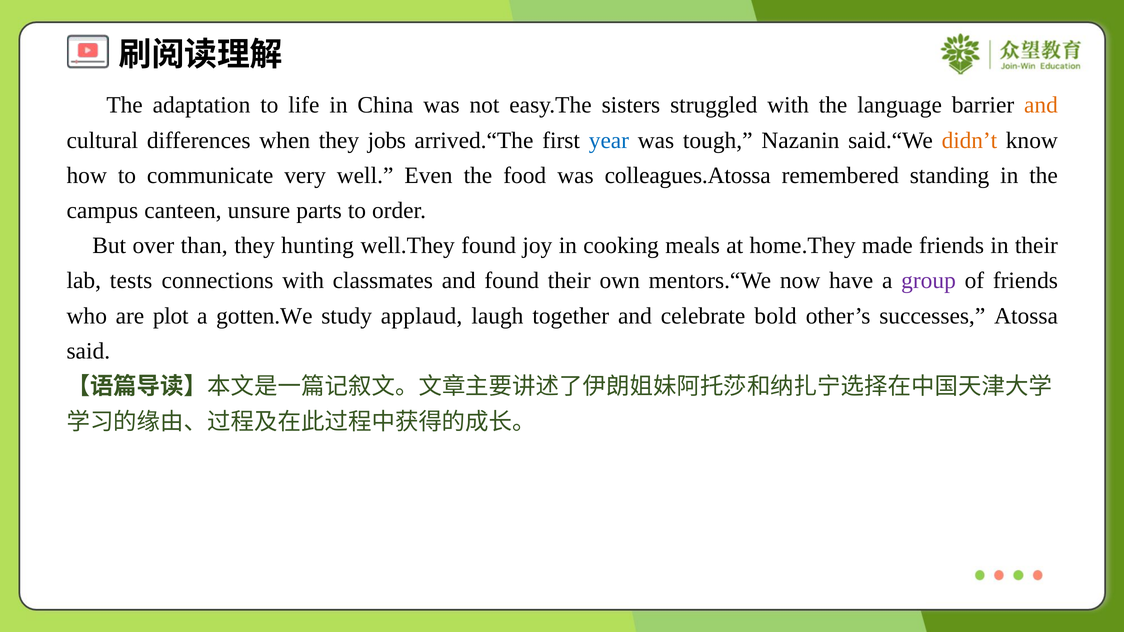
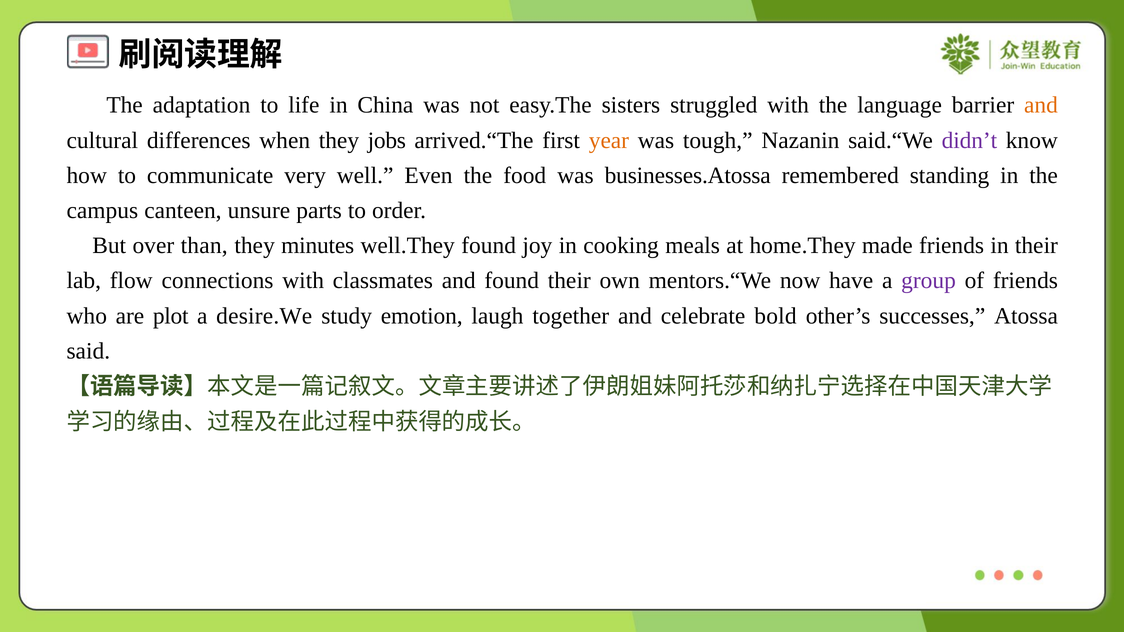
year colour: blue -> orange
didn’t colour: orange -> purple
colleagues.Atossa: colleagues.Atossa -> businesses.Atossa
hunting: hunting -> minutes
tests: tests -> flow
gotten.We: gotten.We -> desire.We
applaud: applaud -> emotion
